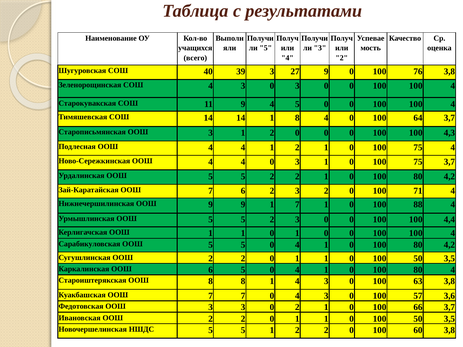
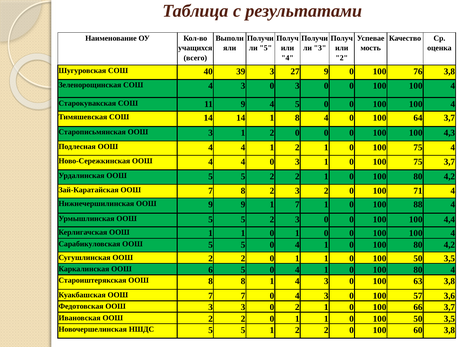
7 6: 6 -> 8
